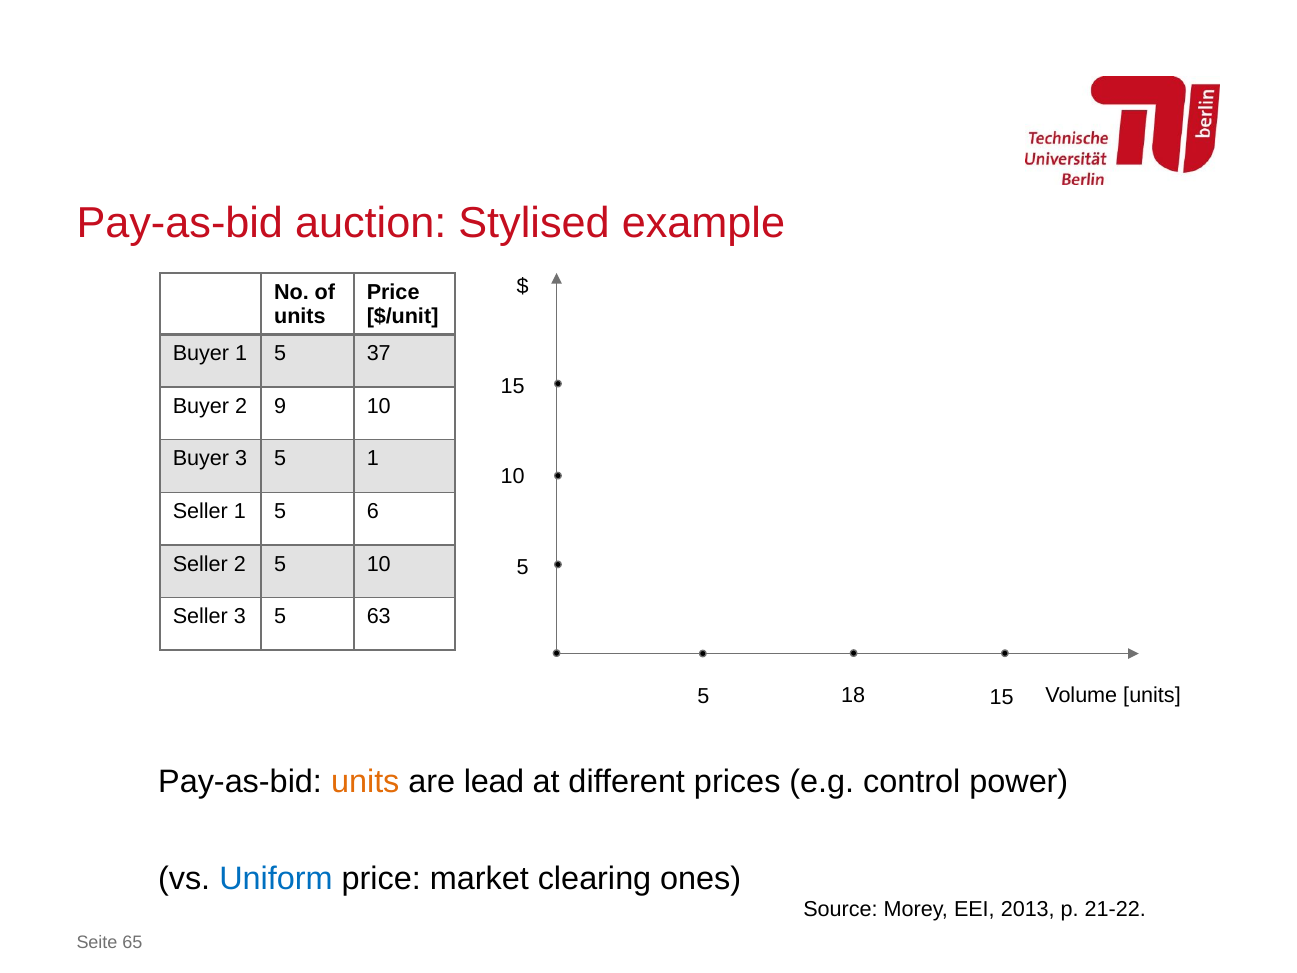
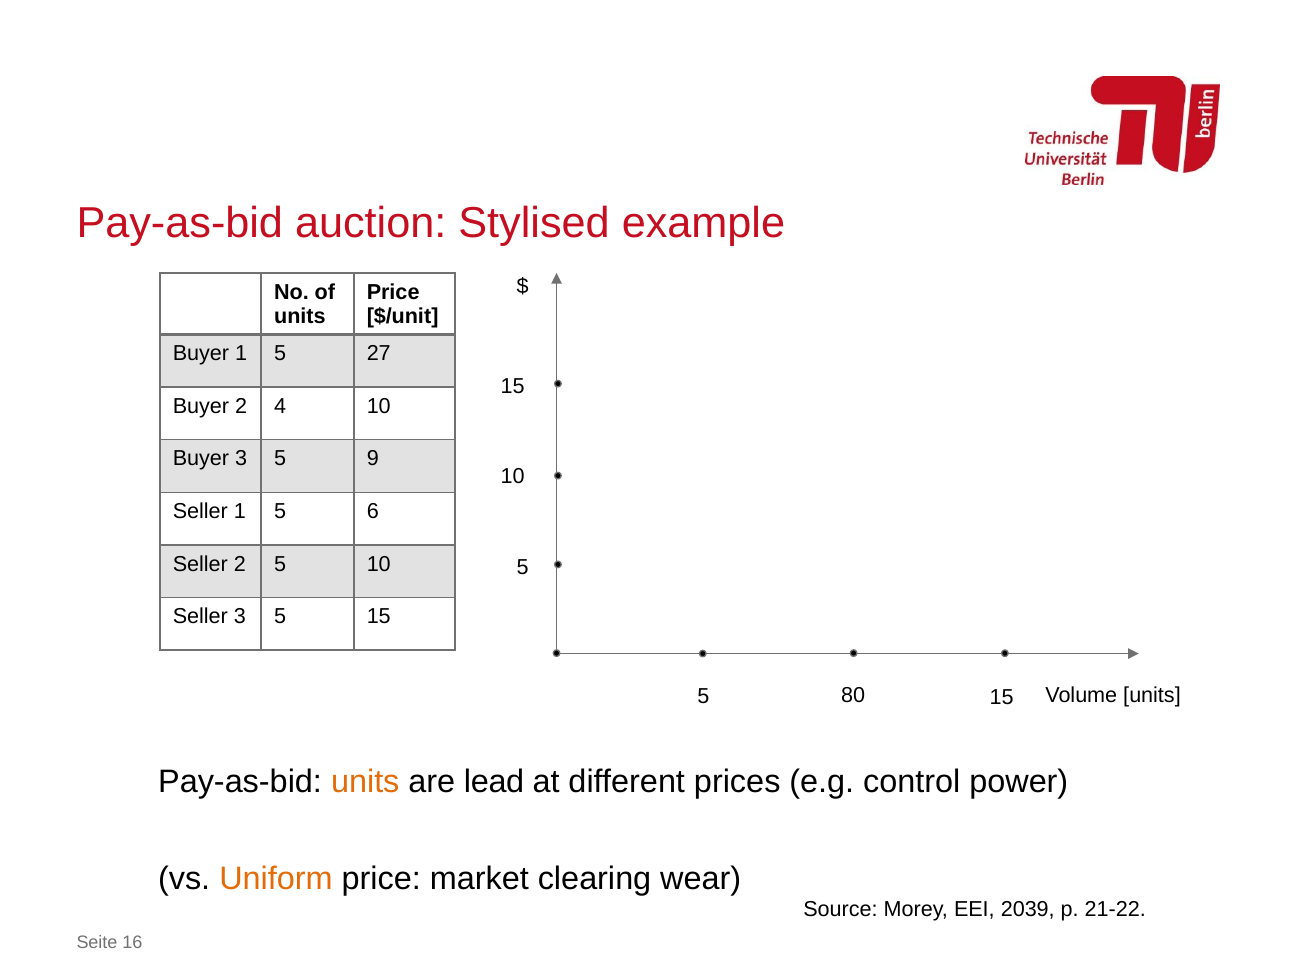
37: 37 -> 27
9: 9 -> 4
5 1: 1 -> 9
5 63: 63 -> 15
18: 18 -> 80
Uniform colour: blue -> orange
ones: ones -> wear
2013: 2013 -> 2039
65: 65 -> 16
